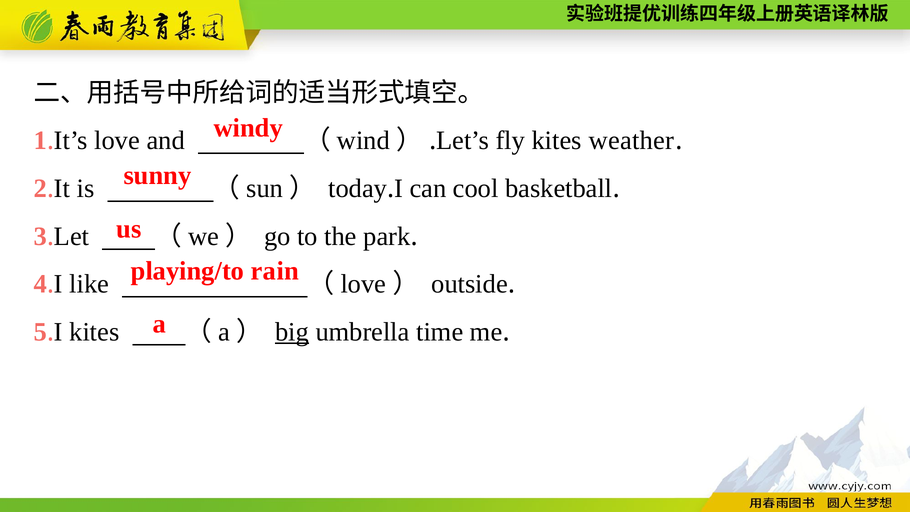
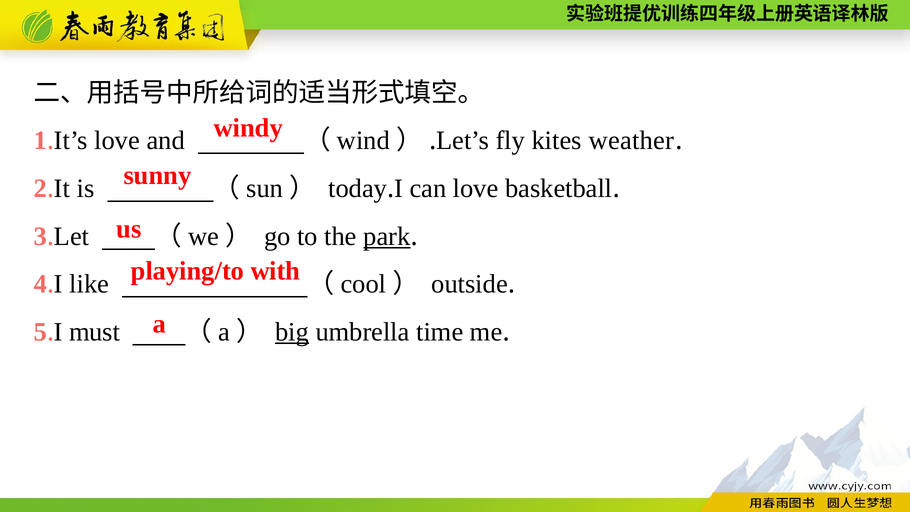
can cool: cool -> love
park underline: none -> present
rain: rain -> with
love at (363, 284): love -> cool
kites at (94, 332): kites -> must
